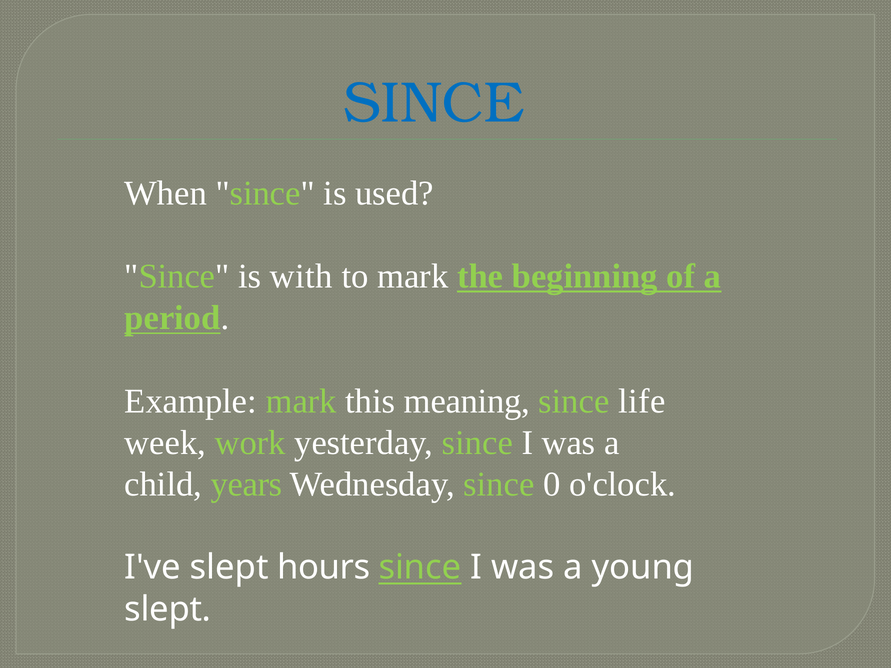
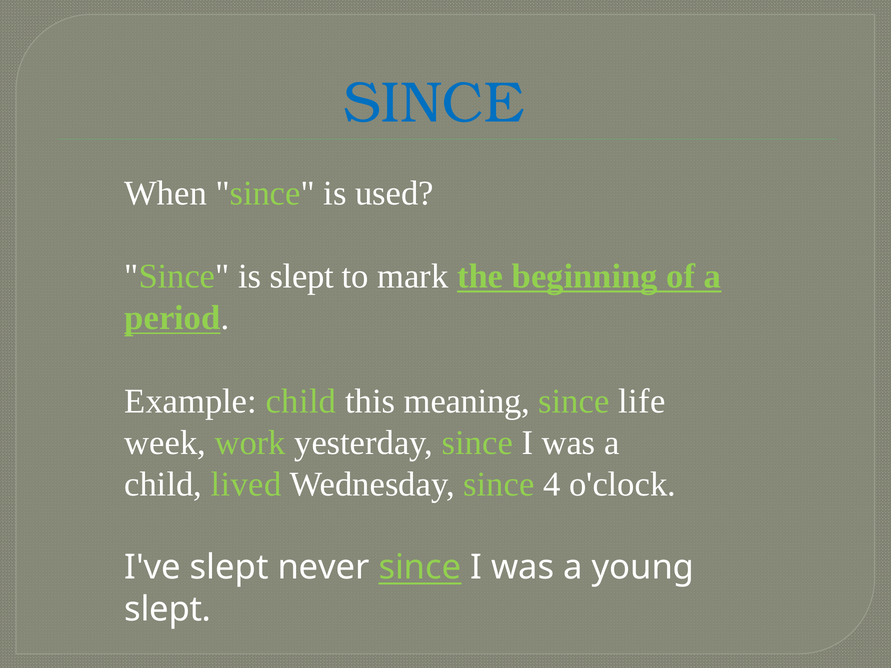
is with: with -> slept
Example mark: mark -> child
years: years -> lived
0: 0 -> 4
hours: hours -> never
